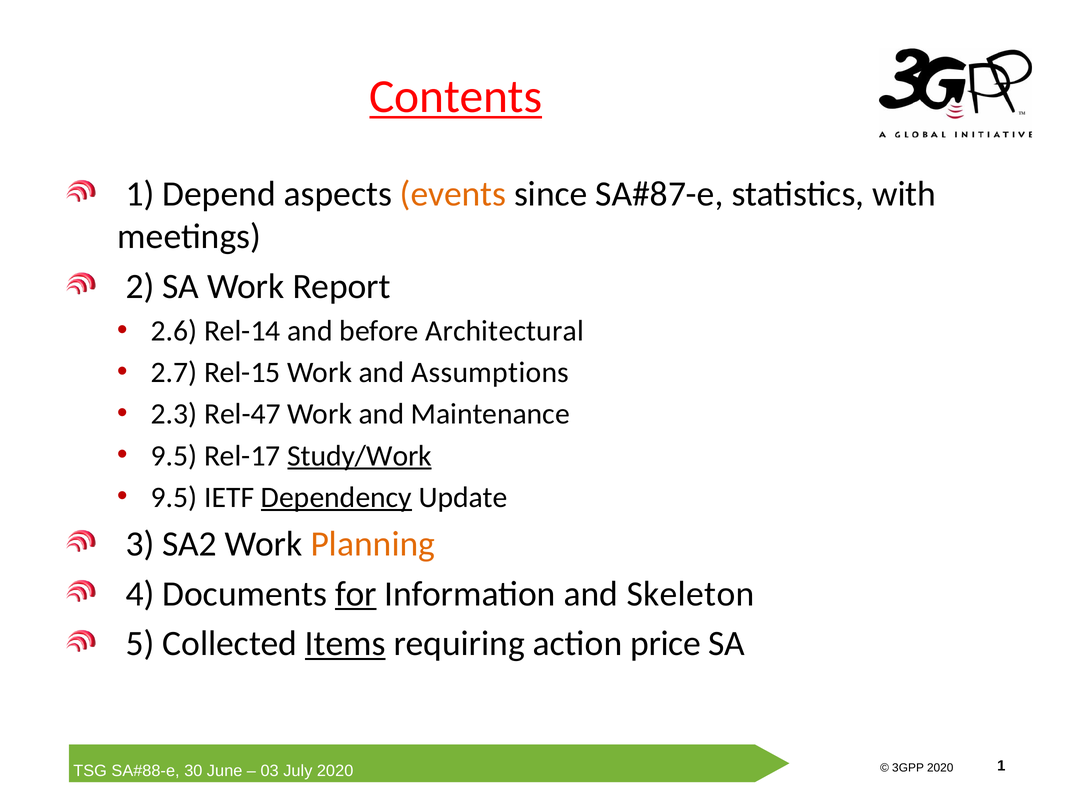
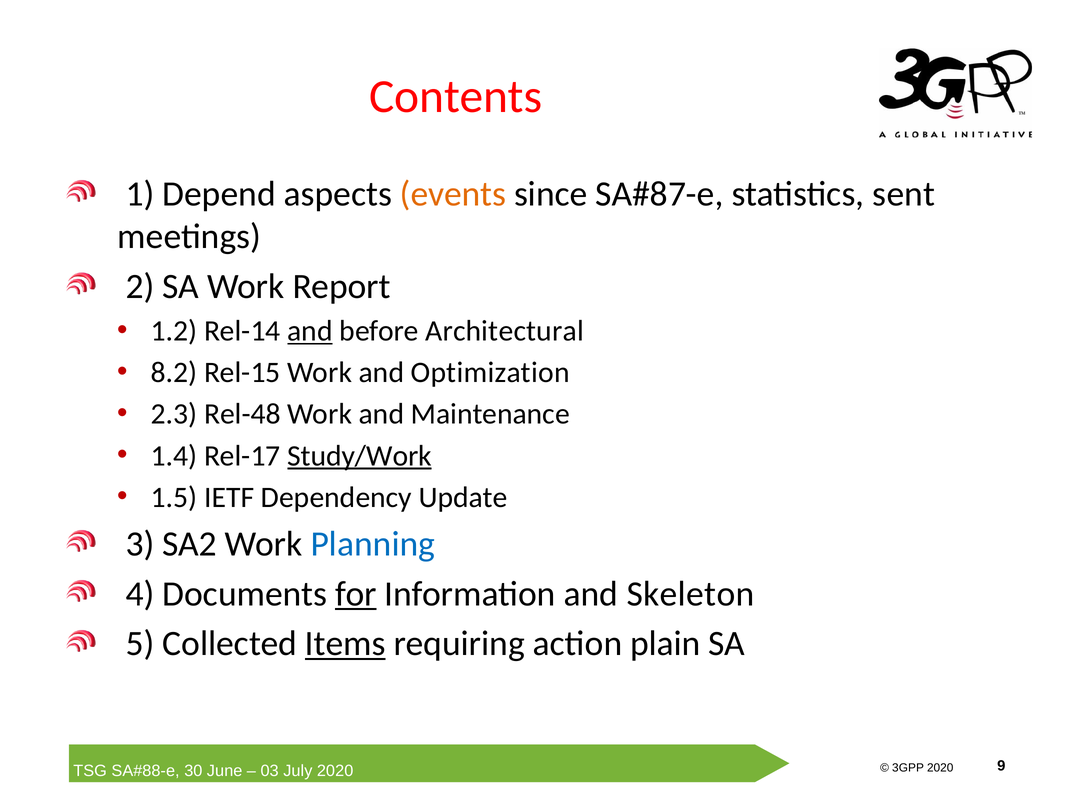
Contents underline: present -> none
with: with -> sent
2.6: 2.6 -> 1.2
and at (310, 331) underline: none -> present
2.7: 2.7 -> 8.2
Assumptions: Assumptions -> Optimization
Rel-47: Rel-47 -> Rel-48
9.5 at (174, 456): 9.5 -> 1.4
9.5 at (174, 497): 9.5 -> 1.5
Dependency underline: present -> none
Planning colour: orange -> blue
price: price -> plain
1 at (1001, 766): 1 -> 9
